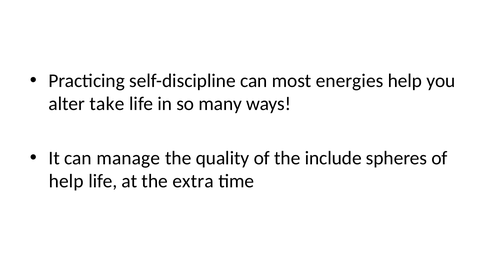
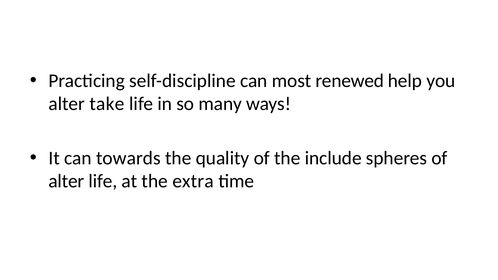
energies: energies -> renewed
manage: manage -> towards
help at (66, 181): help -> alter
